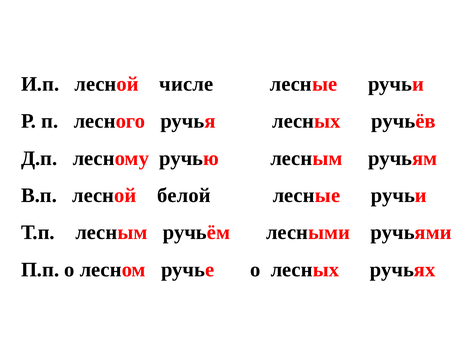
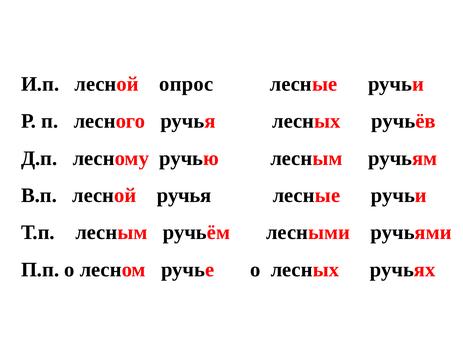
числе: числе -> опрос
лесной белой: белой -> ручья
